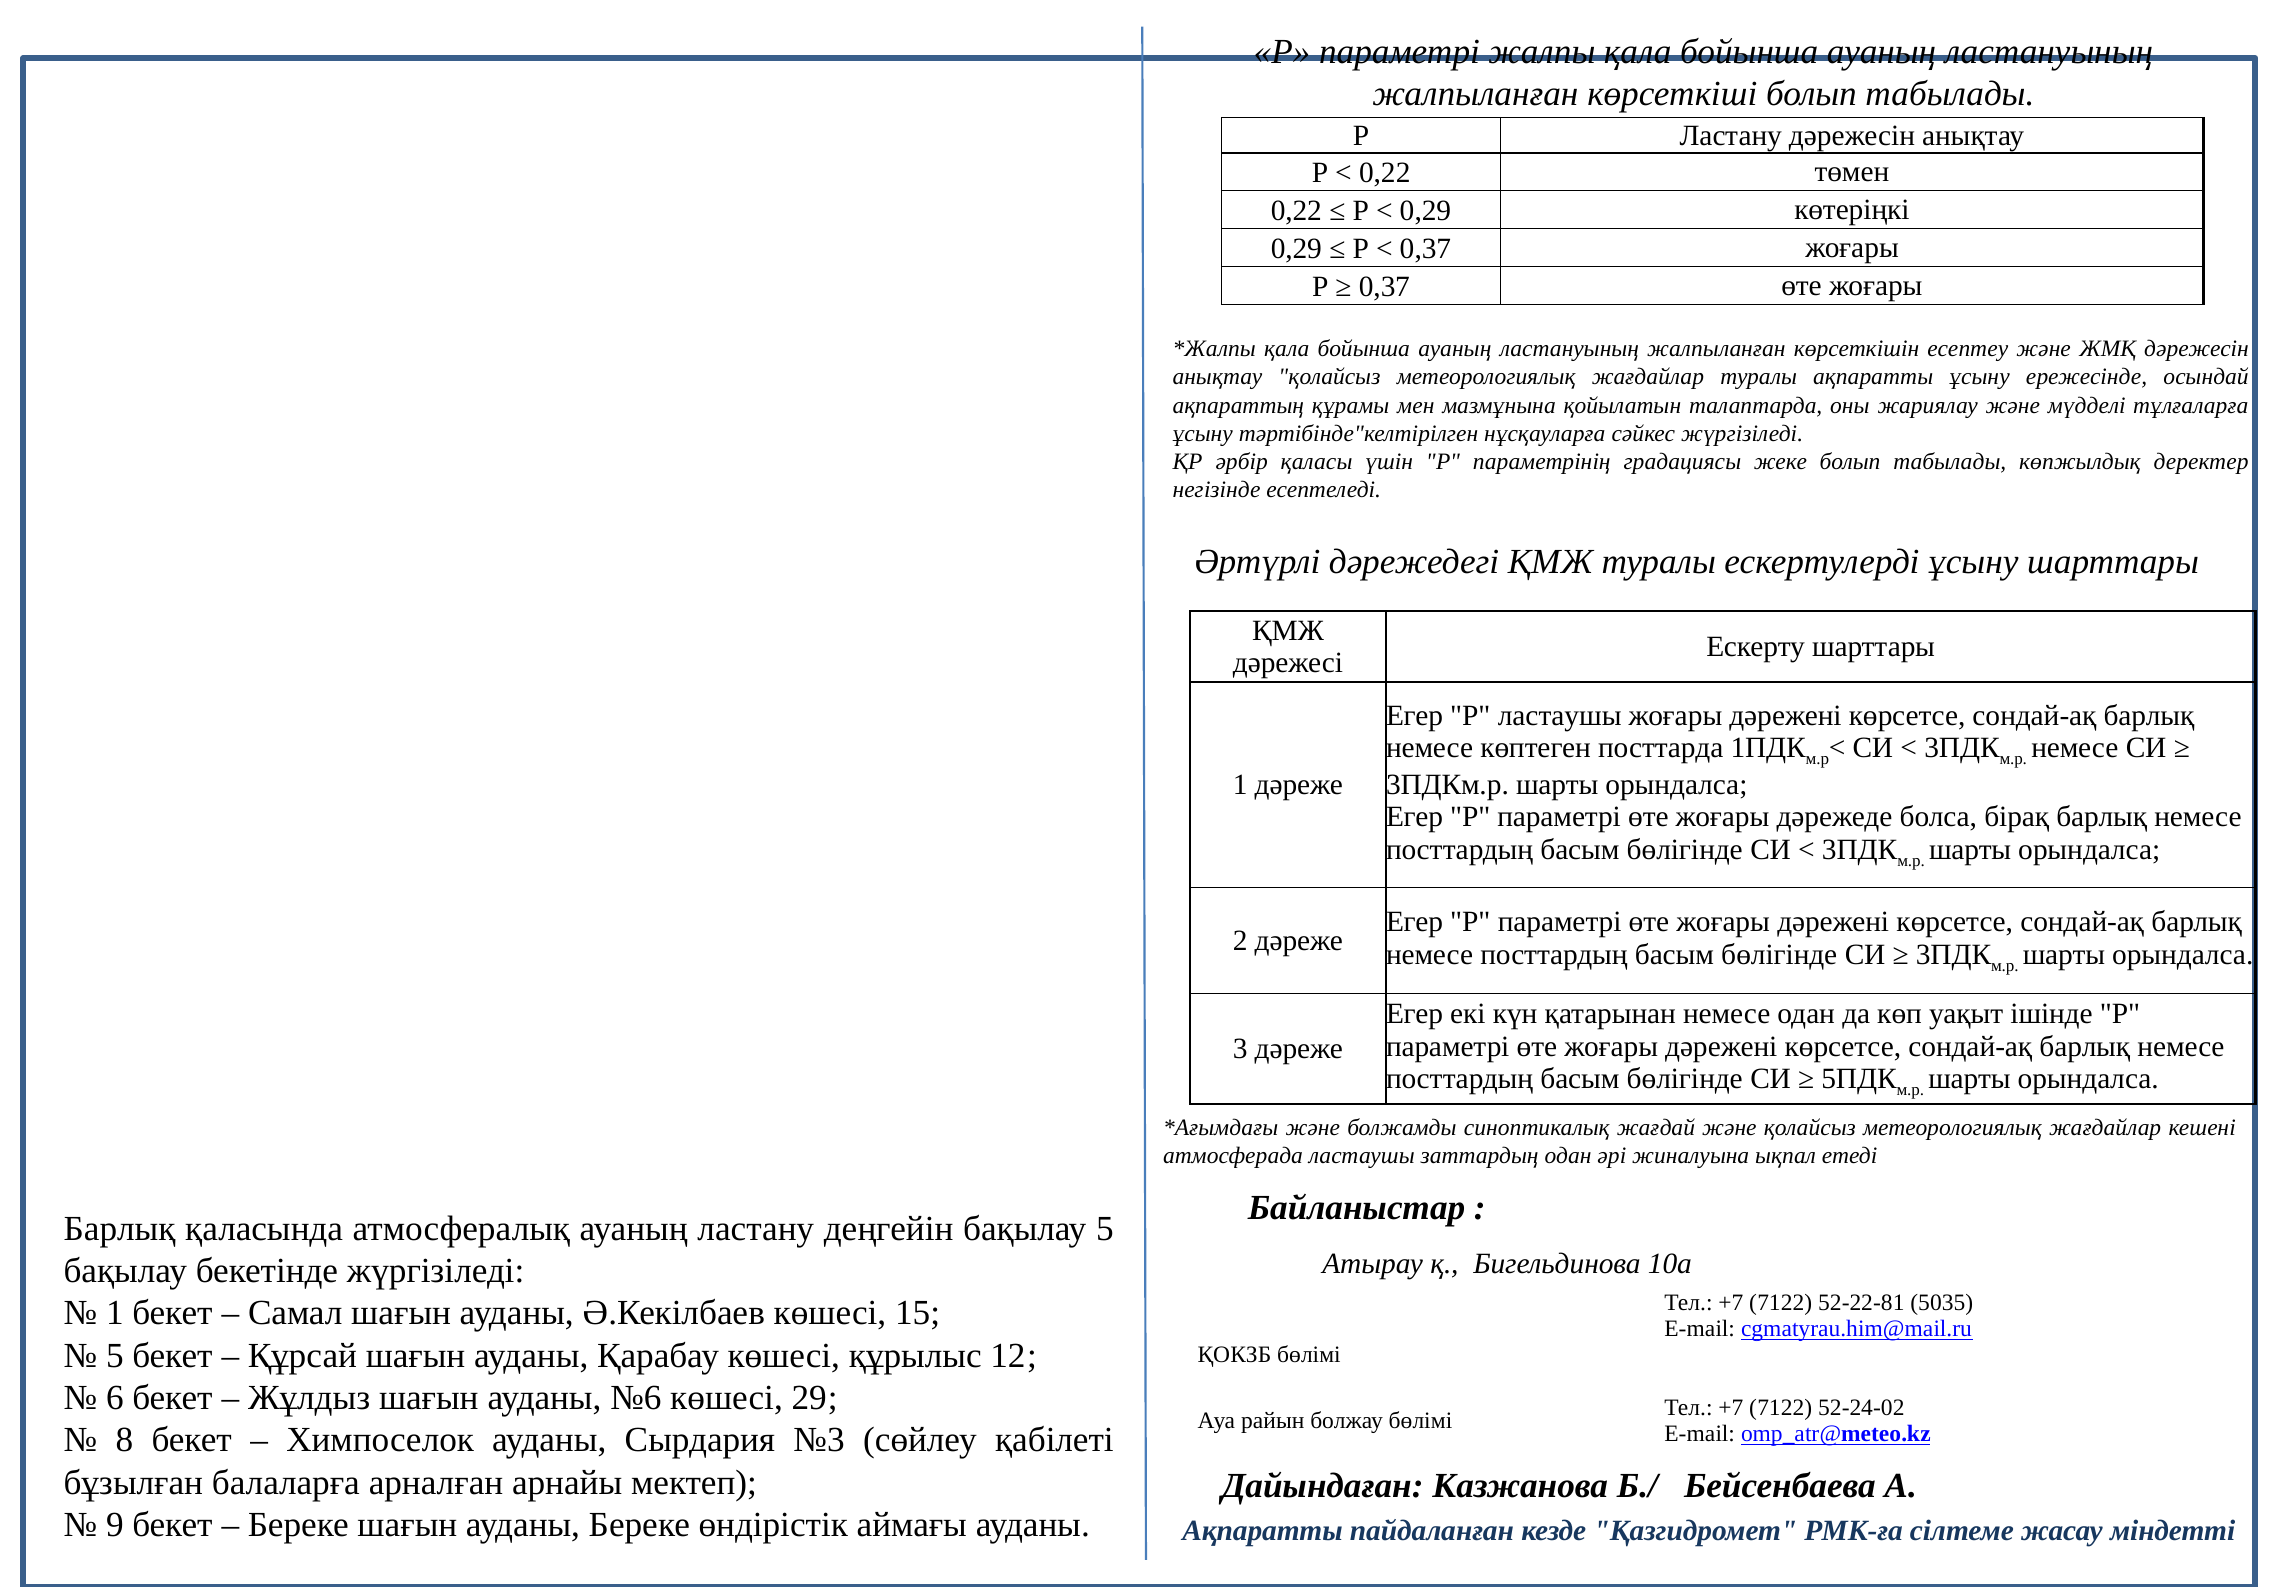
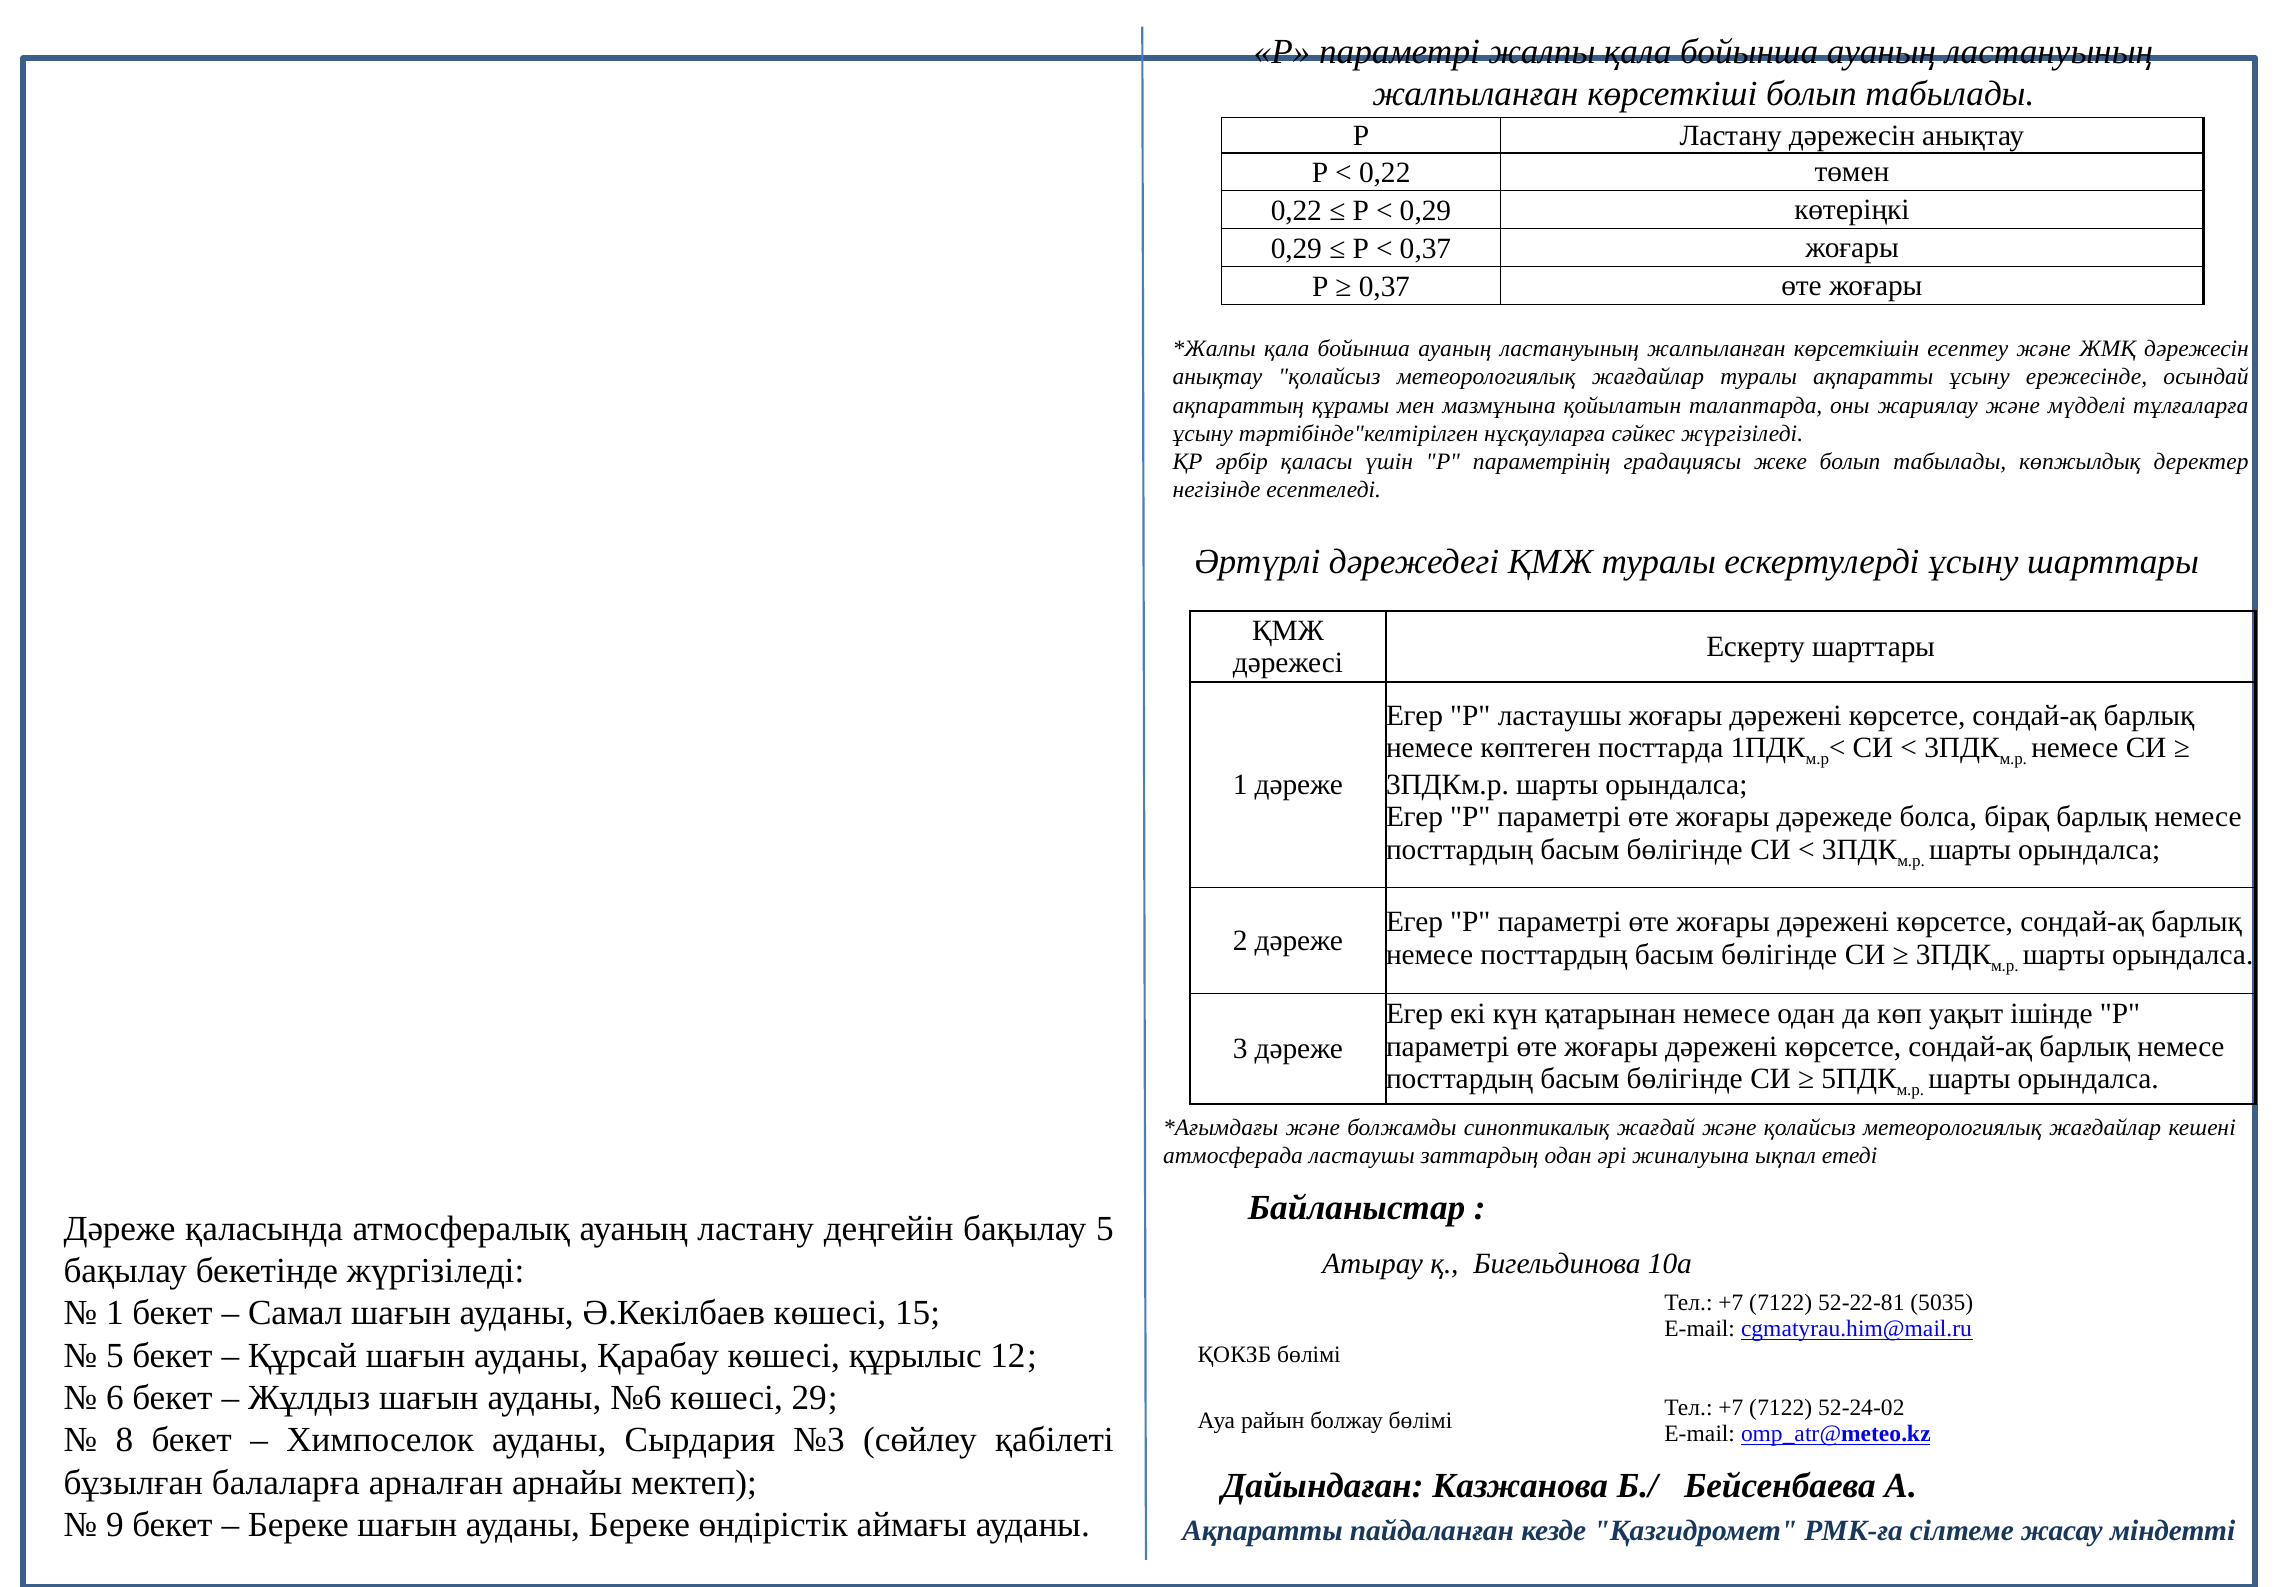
Барлық at (120, 1228): Барлық -> Дәреже
